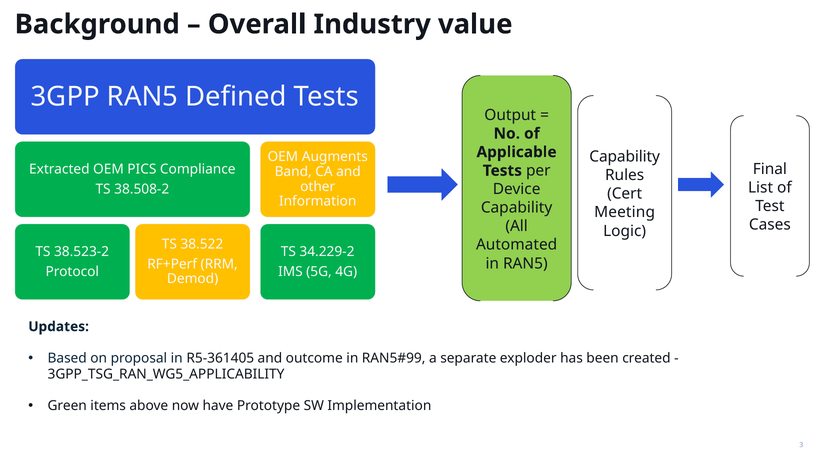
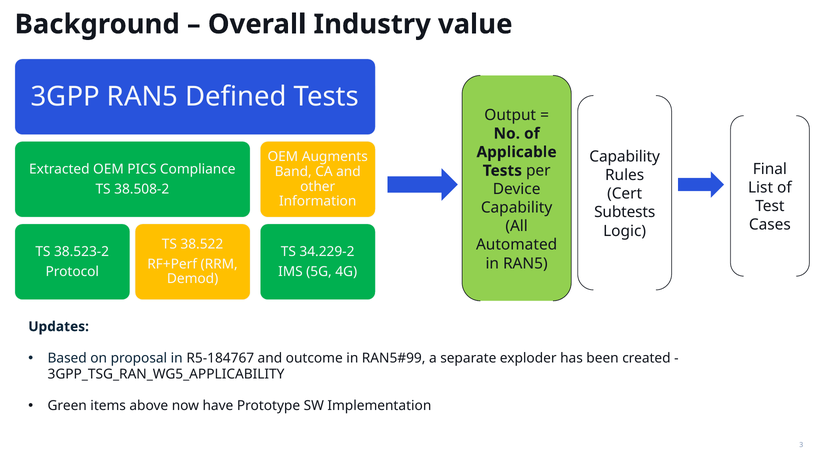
Meeting: Meeting -> Subtests
R5-361405: R5-361405 -> R5-184767
